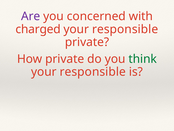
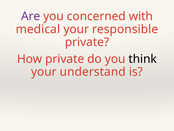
charged: charged -> medical
think colour: green -> black
responsible at (93, 72): responsible -> understand
